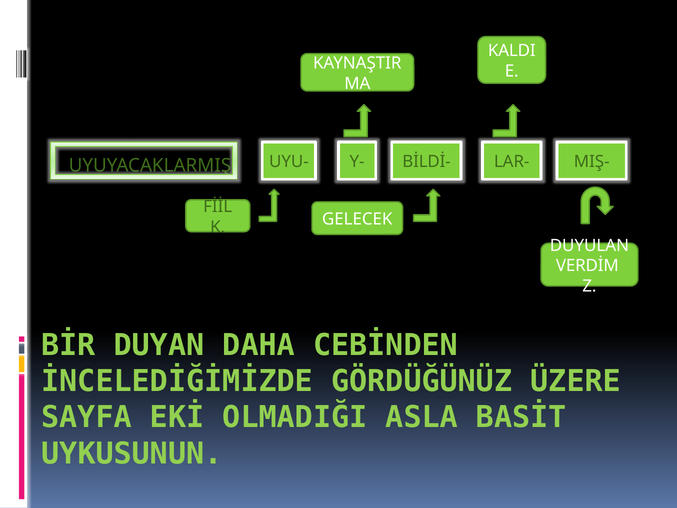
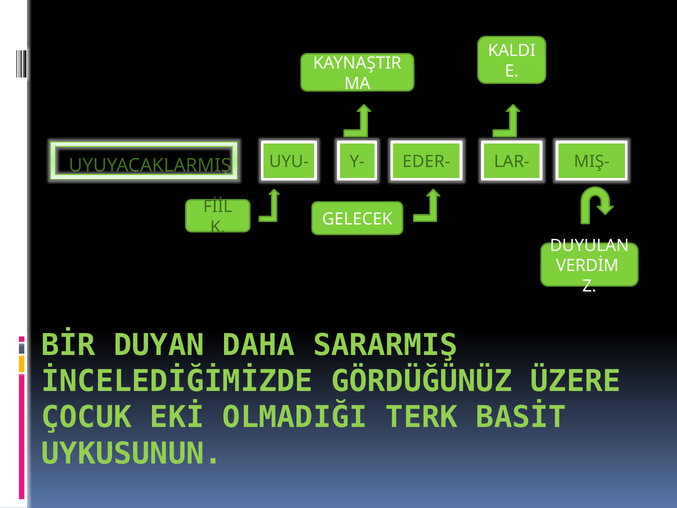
BİLDİ-: BİLDİ- -> EDER-
CEBİNDEN: CEBİNDEN -> SARARMIŞ
SAYFA: SAYFA -> ÇOCUK
ASLA: ASLA -> TERK
